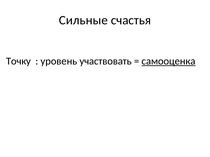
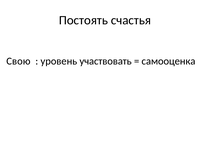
Сильные: Сильные -> Постоять
Точку: Точку -> Свою
самооценка underline: present -> none
